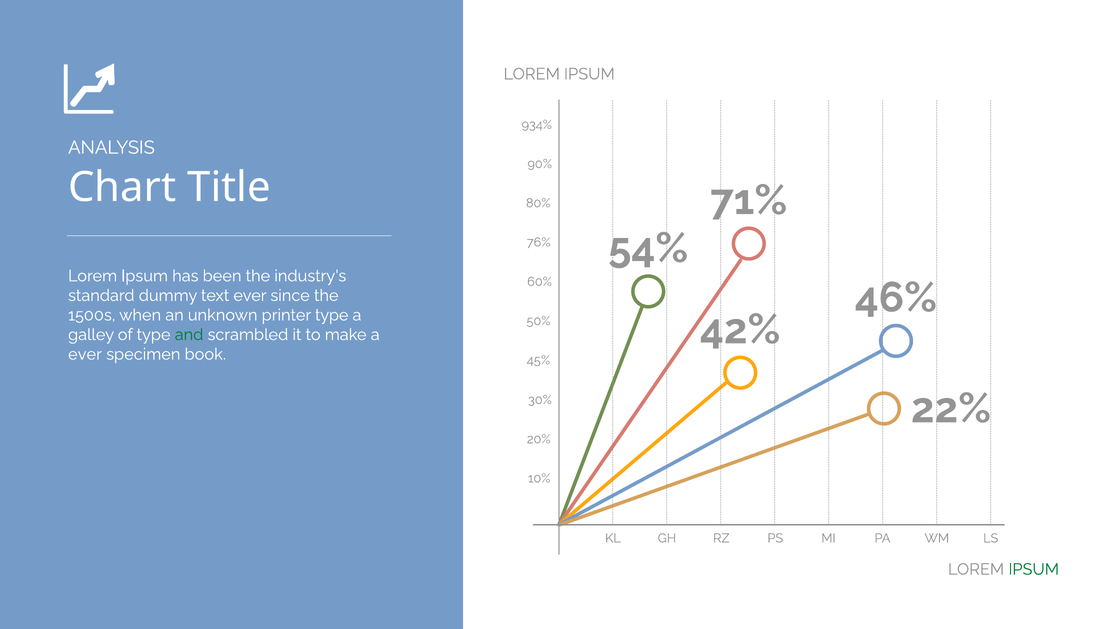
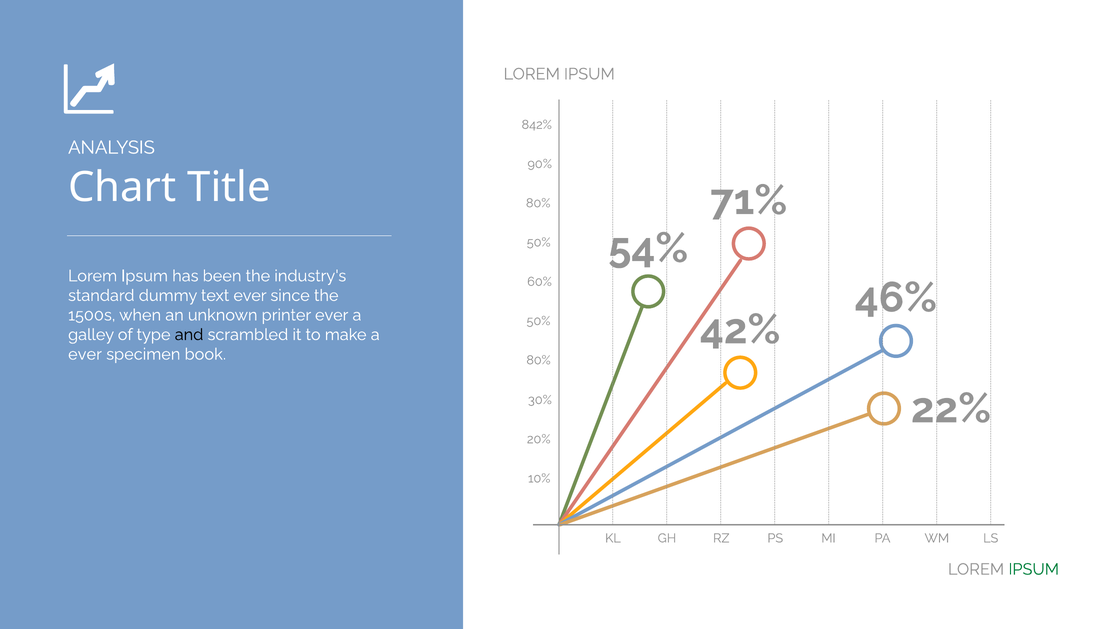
934%: 934% -> 842%
76% at (539, 242): 76% -> 50%
printer type: type -> ever
and colour: green -> black
45% at (538, 360): 45% -> 80%
